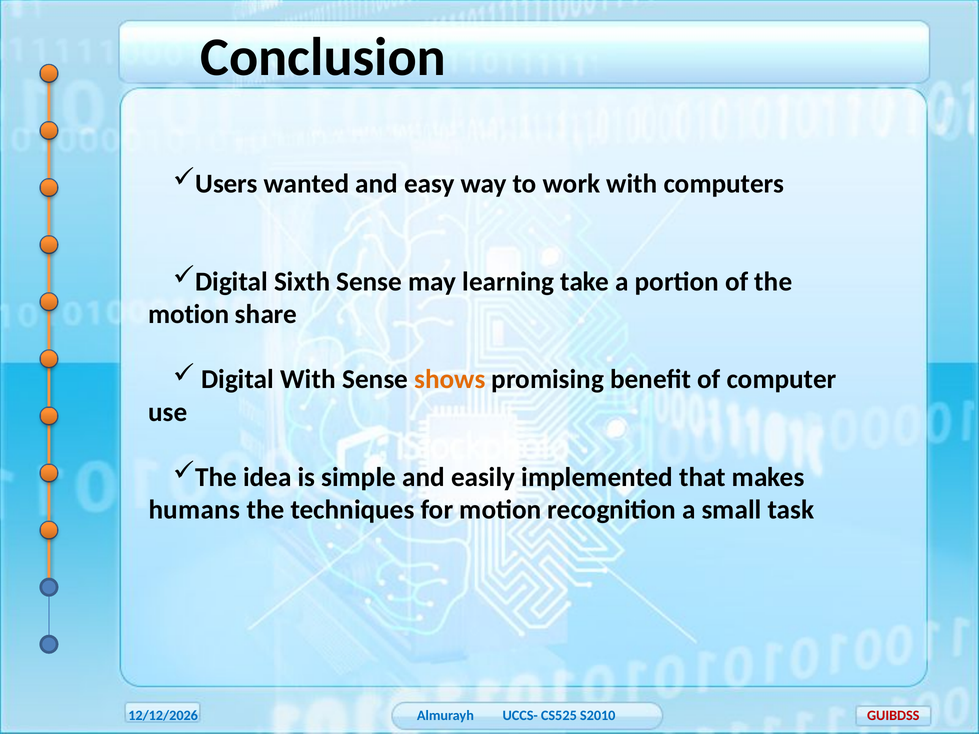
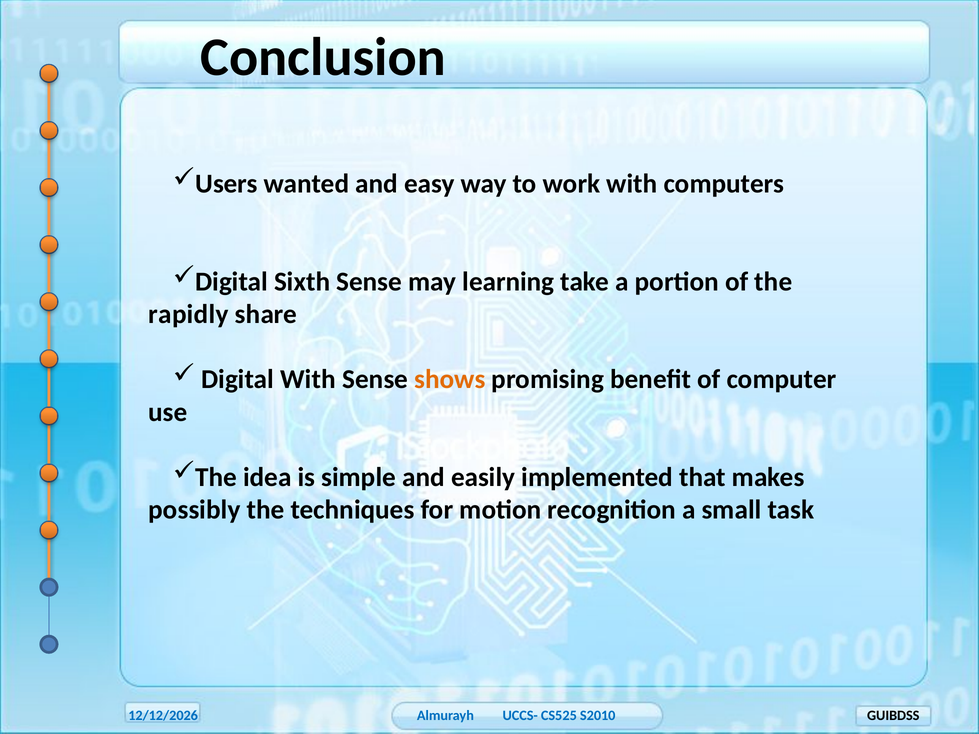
motion at (189, 314): motion -> rapidly
humans: humans -> possibly
GUIBDSS colour: red -> black
